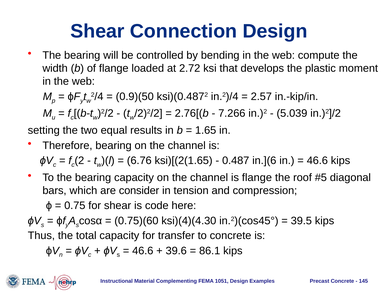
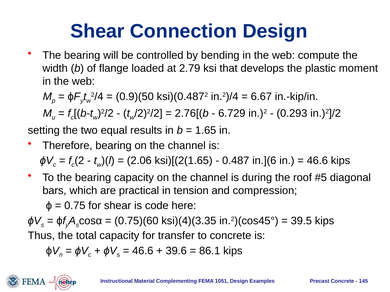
2.72: 2.72 -> 2.79
2.57: 2.57 -> 6.67
7.266: 7.266 -> 6.729
5.039: 5.039 -> 0.293
6.76: 6.76 -> 2.06
is flange: flange -> during
consider: consider -> practical
ksi)(4)(4.30: ksi)(4)(4.30 -> ksi)(4)(3.35
